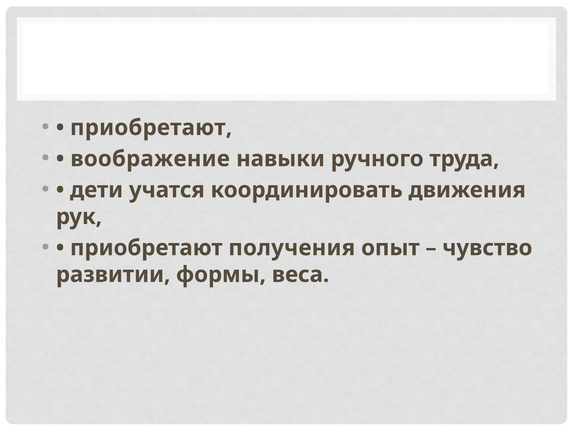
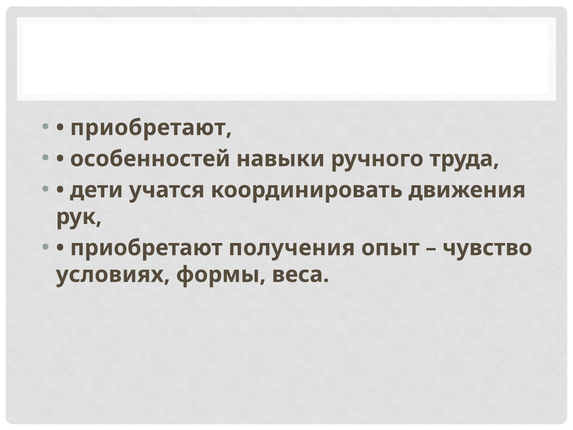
воображение: воображение -> особенностей
развитии: развитии -> условиях
